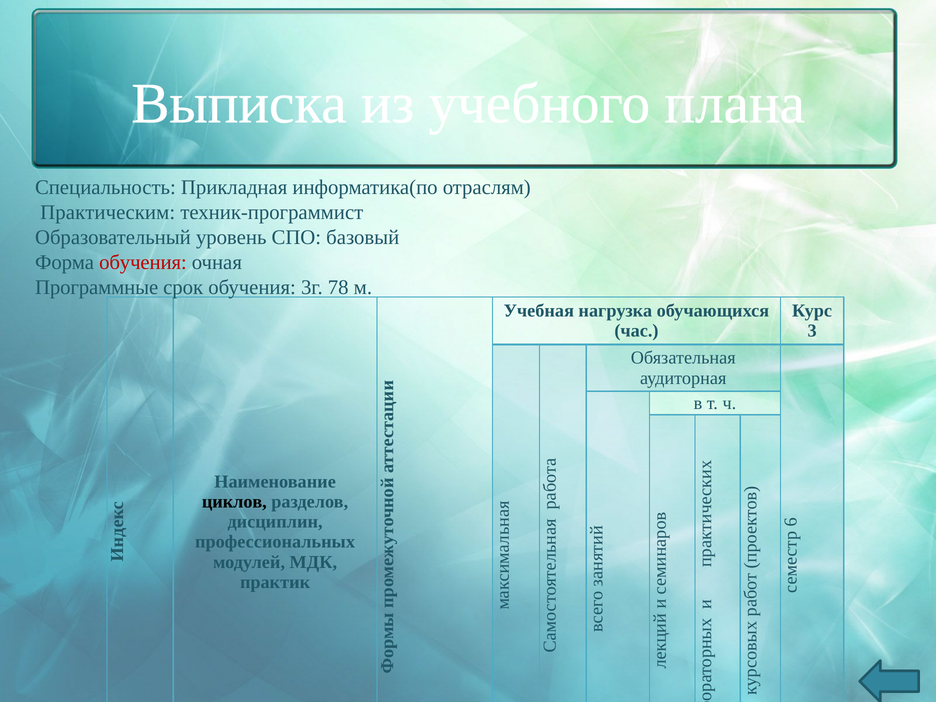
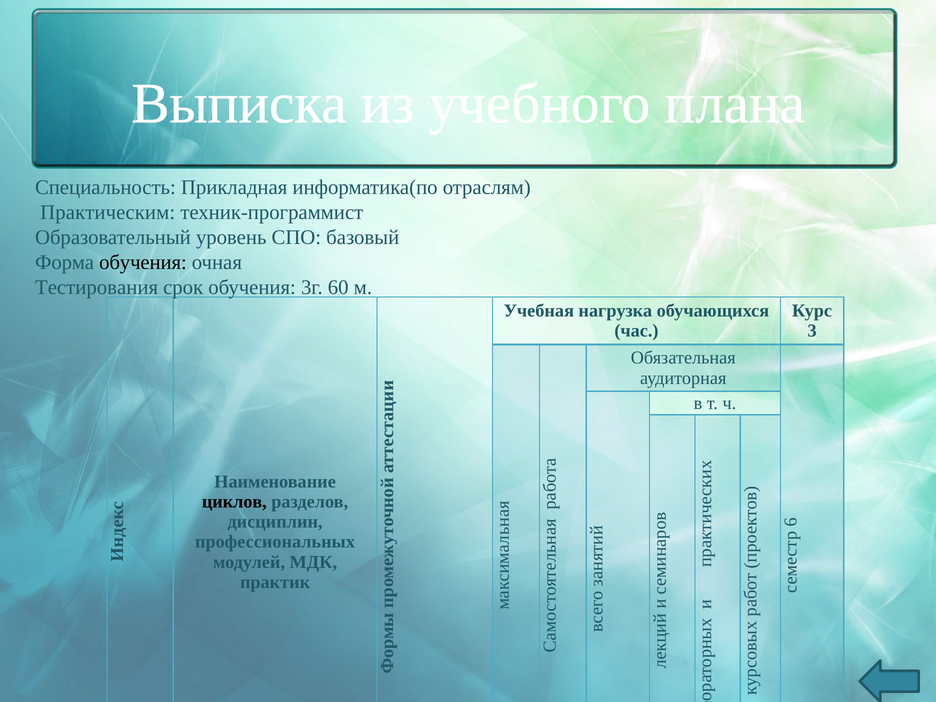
обучения at (143, 262) colour: red -> black
Программные: Программные -> Тестирования
78: 78 -> 60
